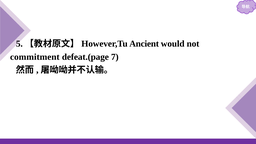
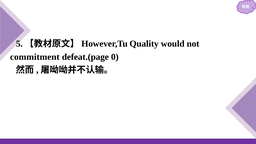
Ancient: Ancient -> Quality
7: 7 -> 0
